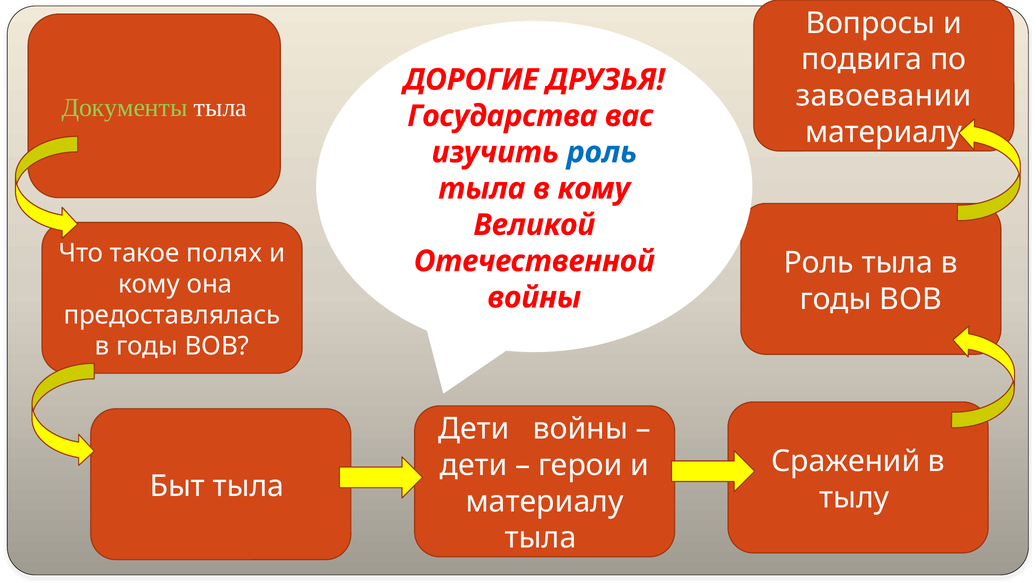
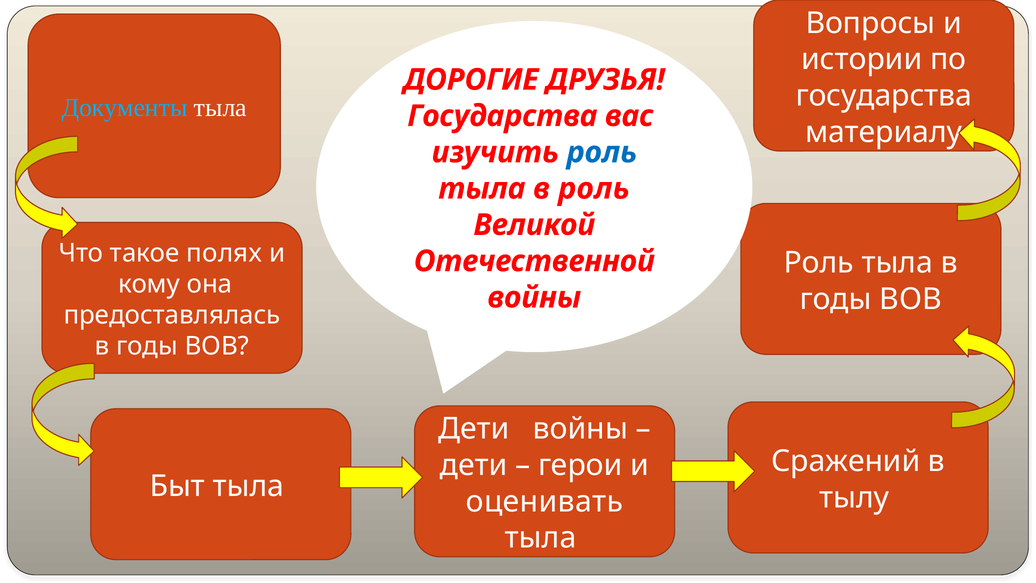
подвига: подвига -> истории
завоевании at (884, 96): завоевании -> государства
Документы colour: light green -> light blue
в кому: кому -> роль
материалу at (545, 501): материалу -> оценивать
